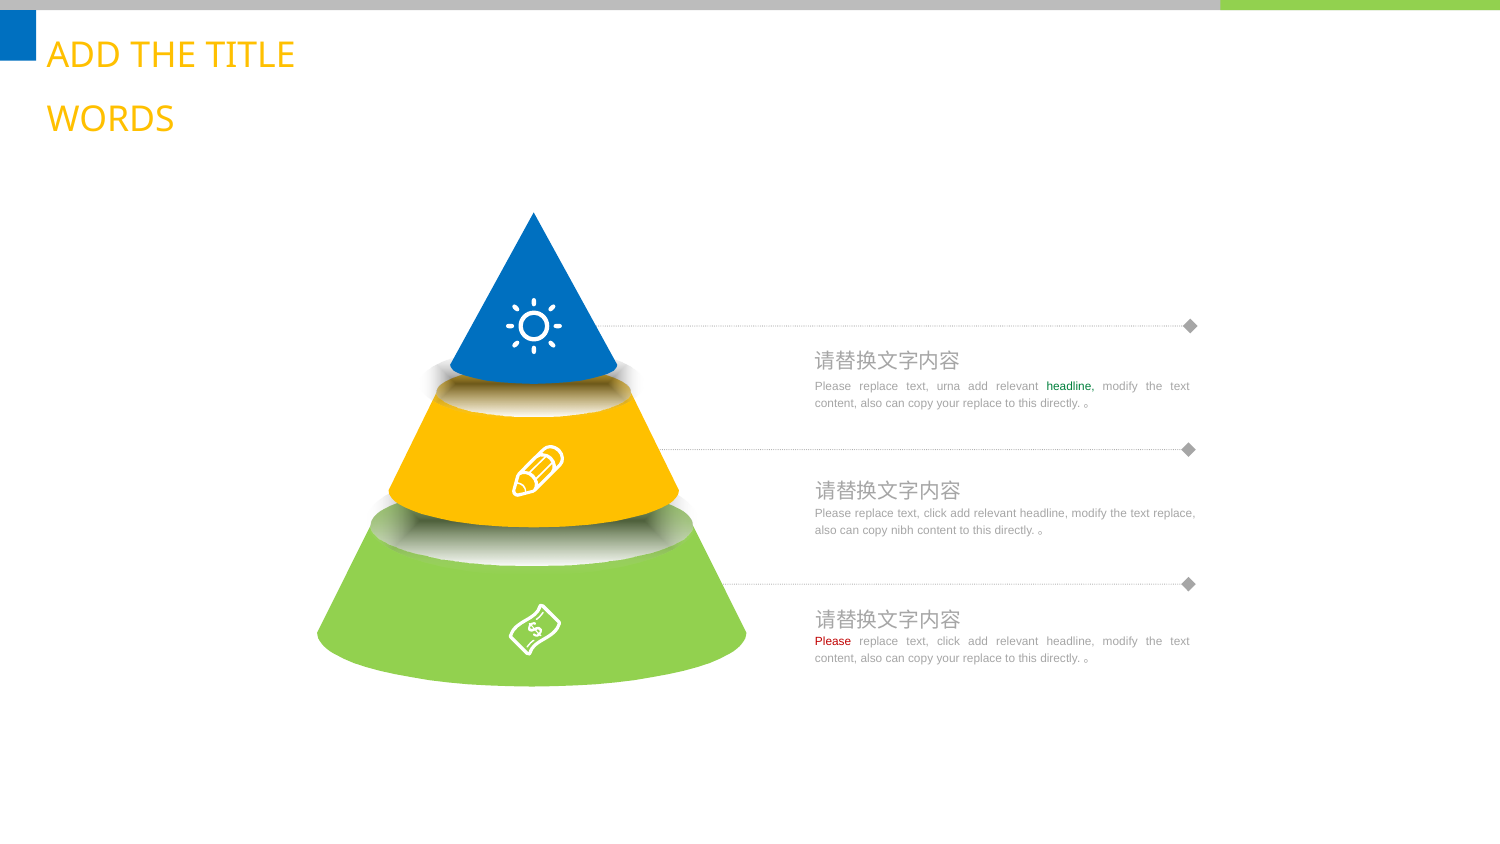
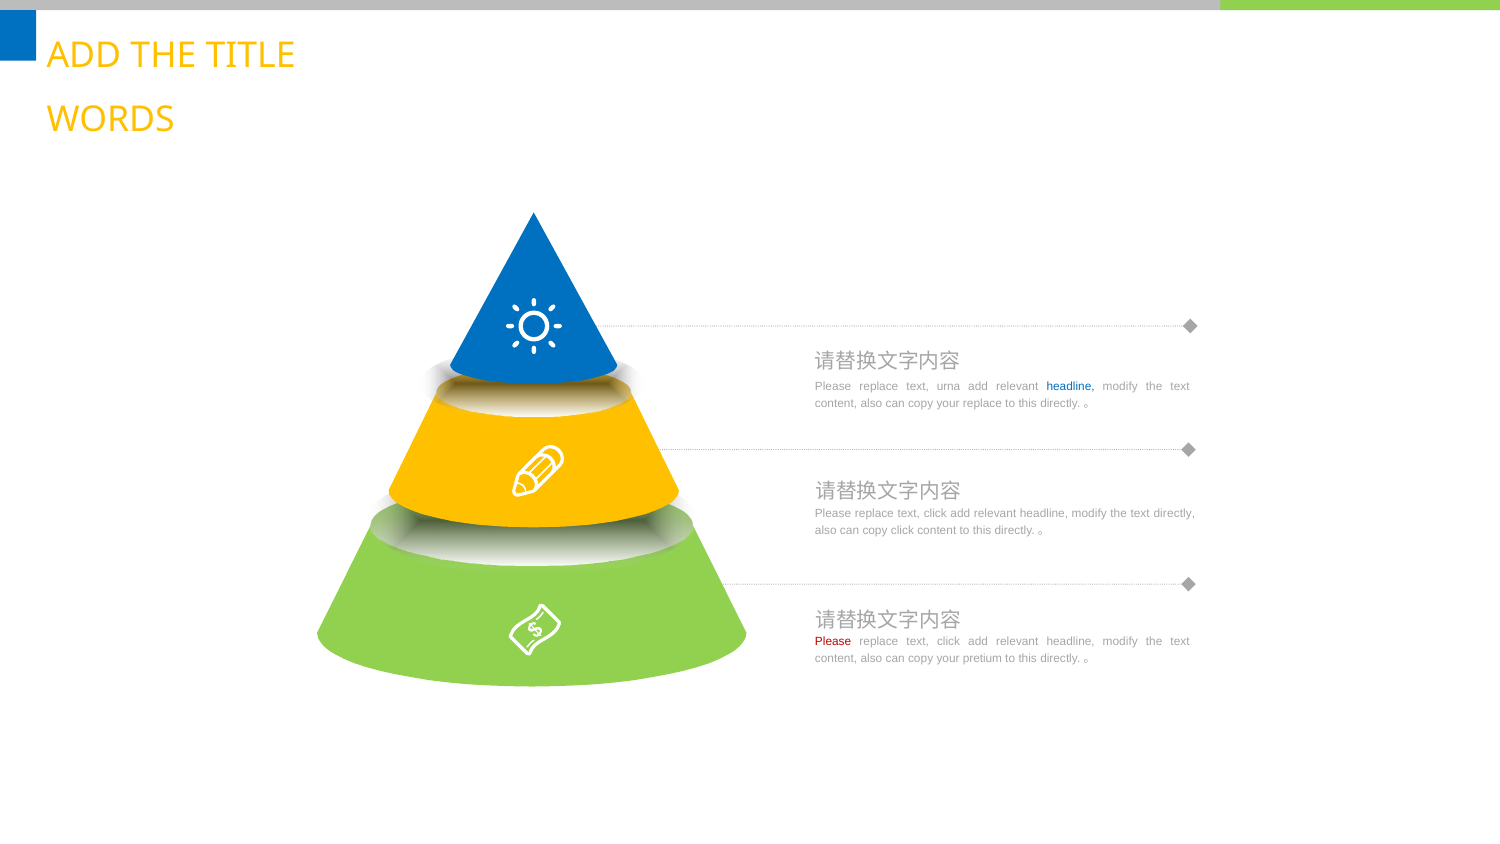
headline at (1071, 386) colour: green -> blue
text replace: replace -> directly
copy nibh: nibh -> click
replace at (982, 658): replace -> pretium
